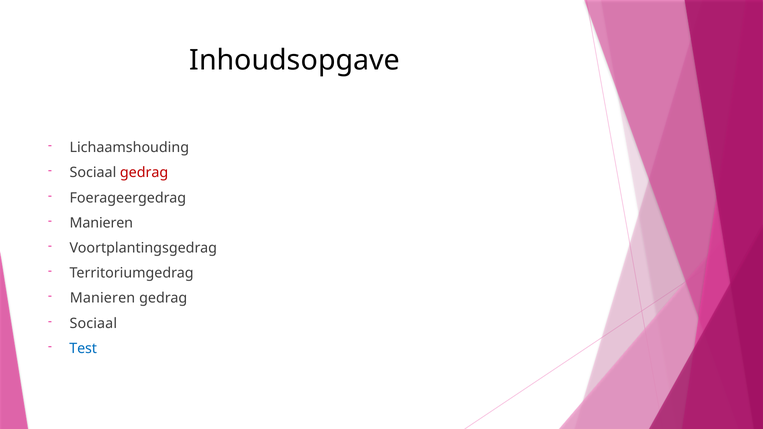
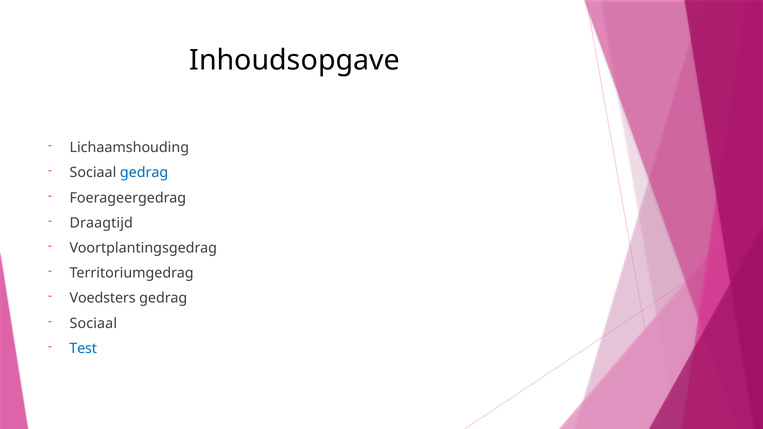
gedrag at (144, 173) colour: red -> blue
Manieren at (101, 223): Manieren -> Draagtijd
Manieren at (102, 298): Manieren -> Voedsters
